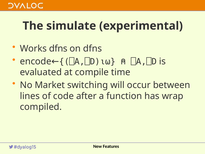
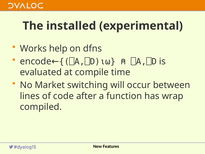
simulate: simulate -> installed
Works dfns: dfns -> help
